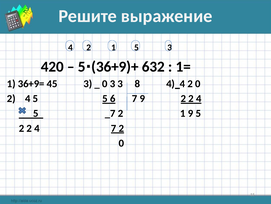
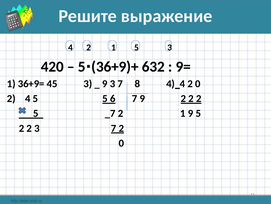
1=: 1= -> 9=
0 at (105, 84): 0 -> 9
3 at (120, 84): 3 -> 7
9 2 2 4: 4 -> 2
4 at (37, 128): 4 -> 3
